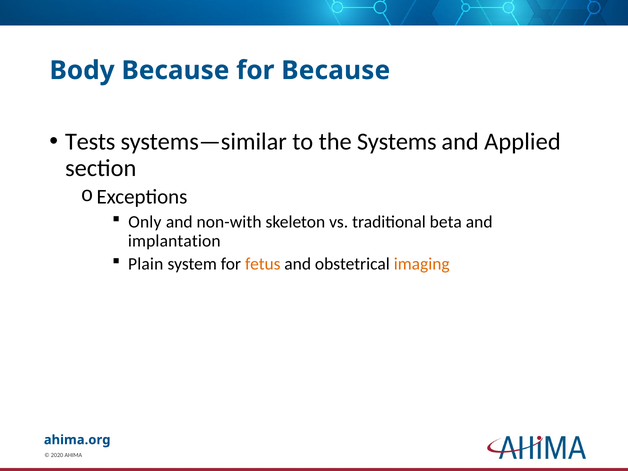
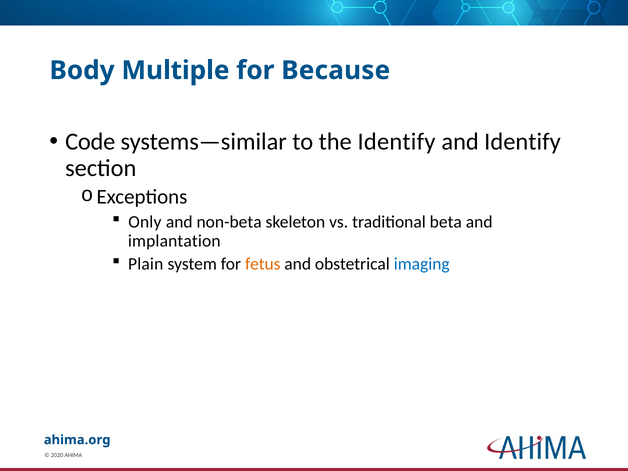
Body Because: Because -> Multiple
Tests: Tests -> Code
the Systems: Systems -> Identify
and Applied: Applied -> Identify
non-with: non-with -> non-beta
imaging colour: orange -> blue
